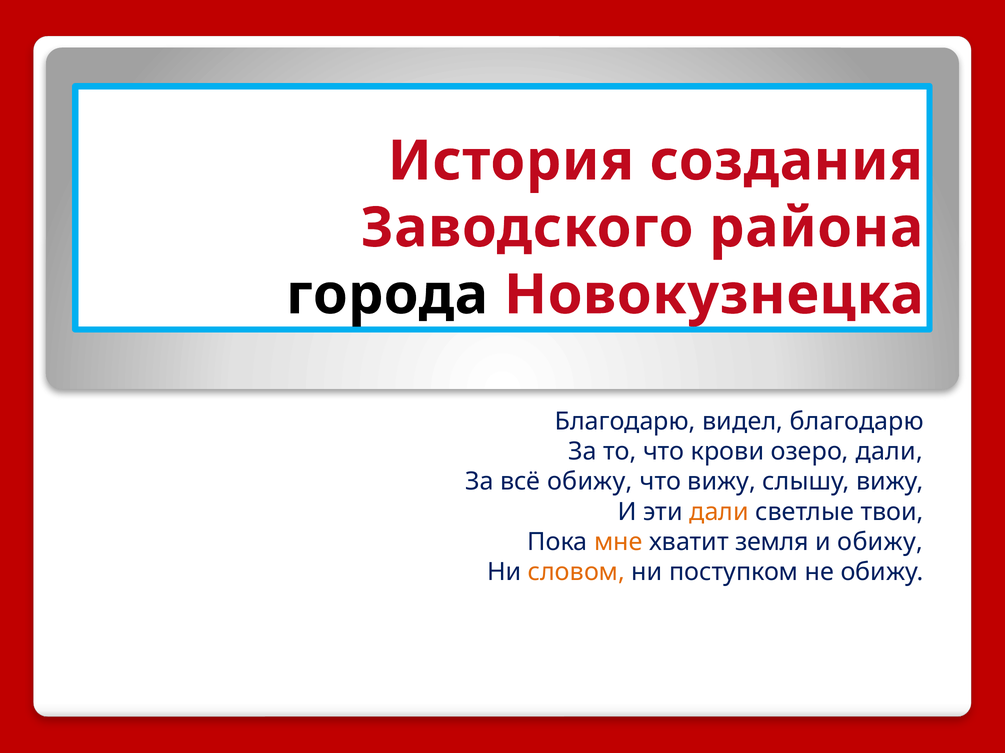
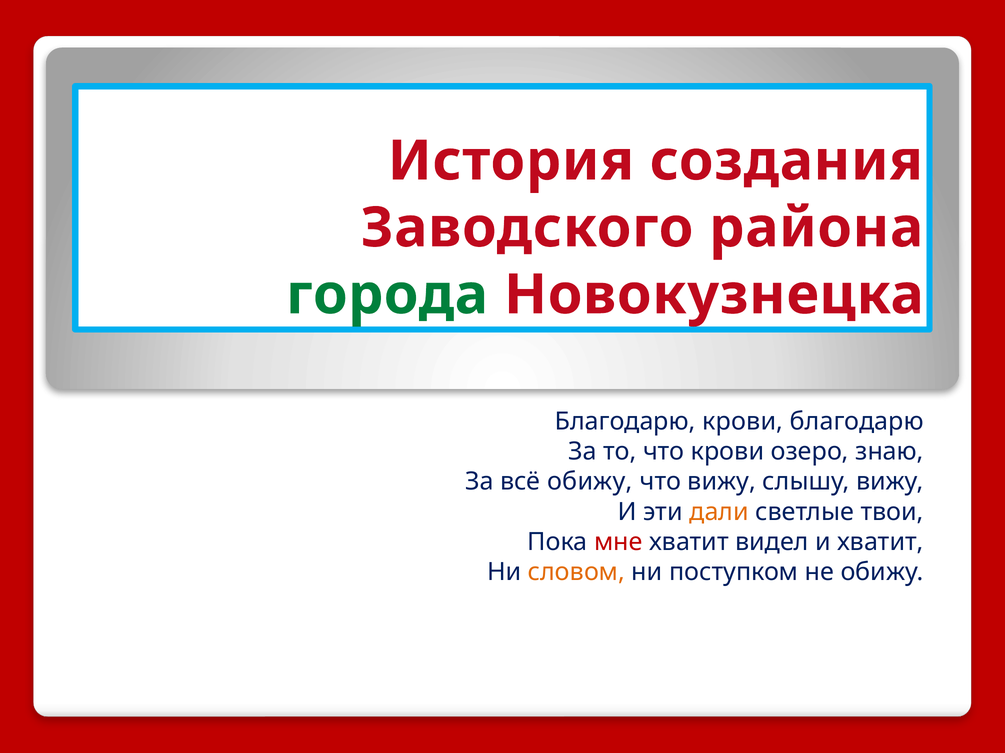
города colour: black -> green
Благодарю видел: видел -> крови
озеро дали: дали -> знаю
мне colour: orange -> red
земля: земля -> видел
и обижу: обижу -> хватит
